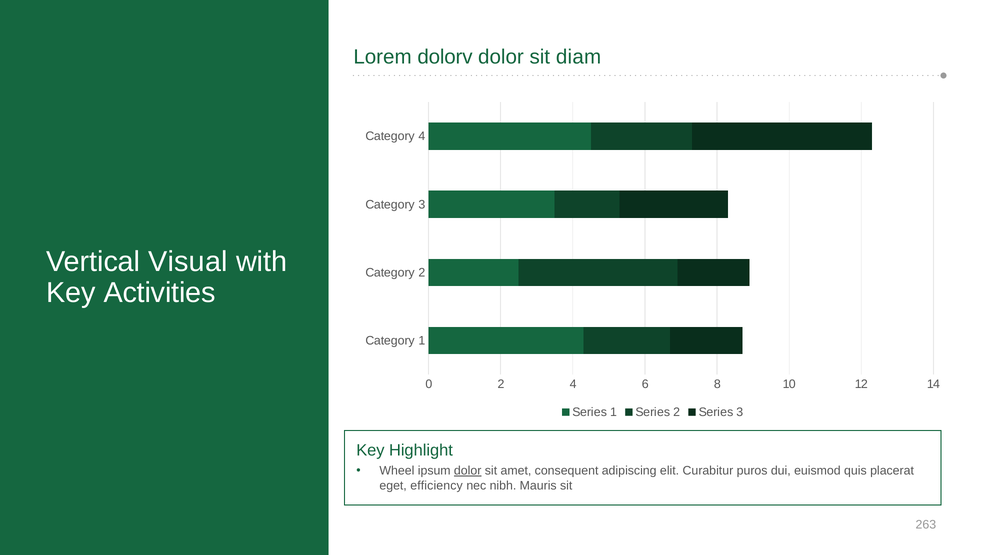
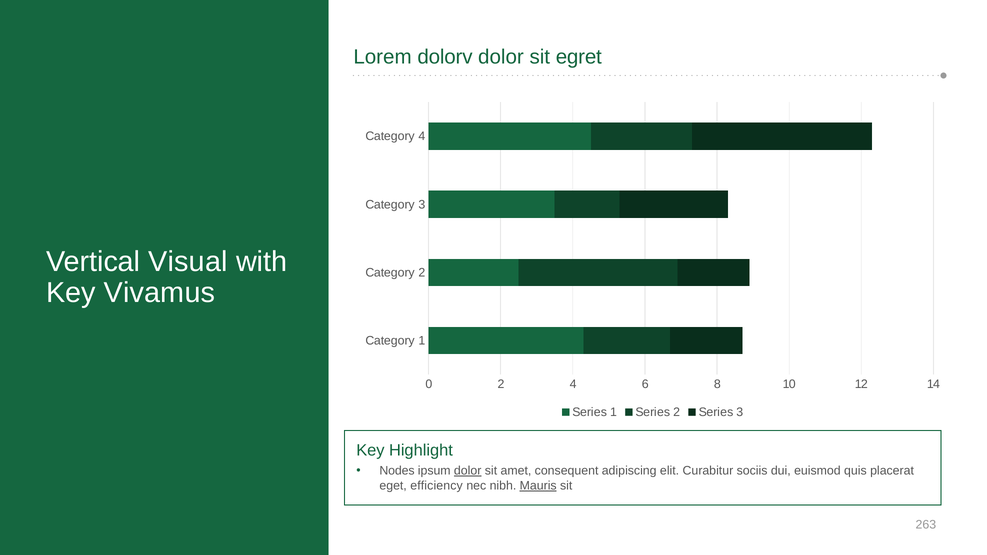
diam: diam -> egret
Activities: Activities -> Vivamus
Wheel: Wheel -> Nodes
puros: puros -> sociis
Mauris underline: none -> present
